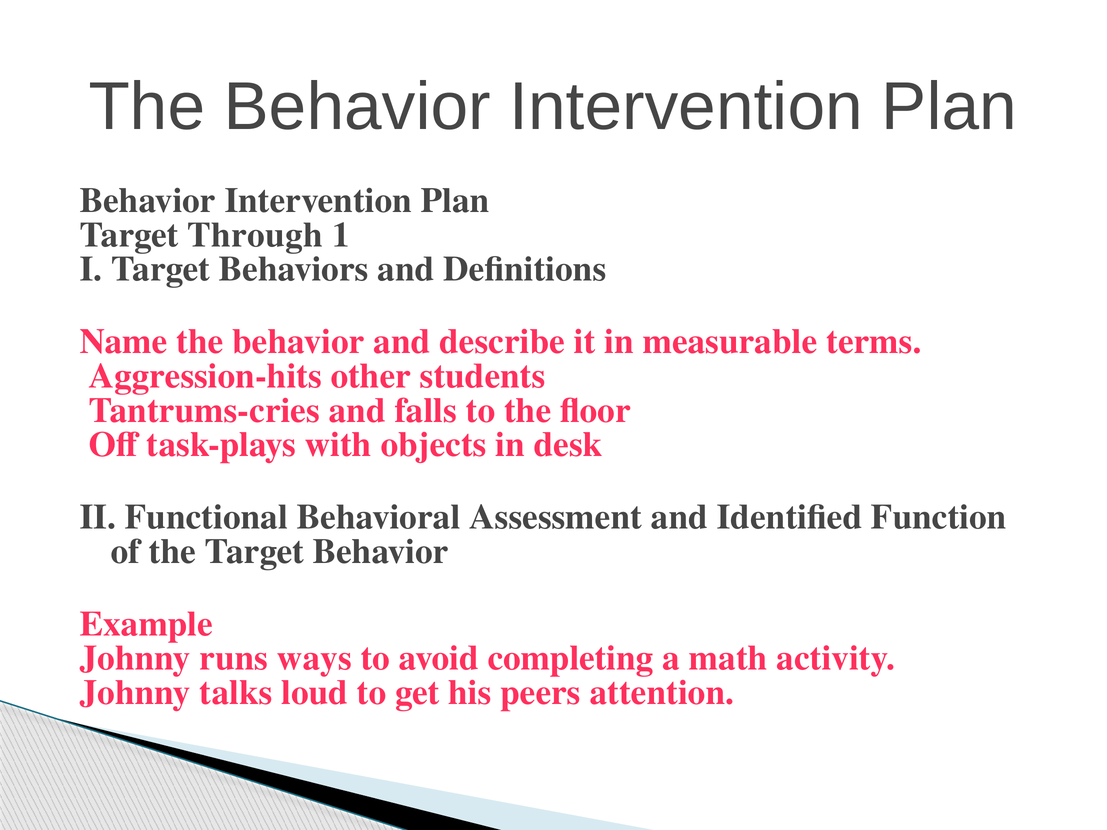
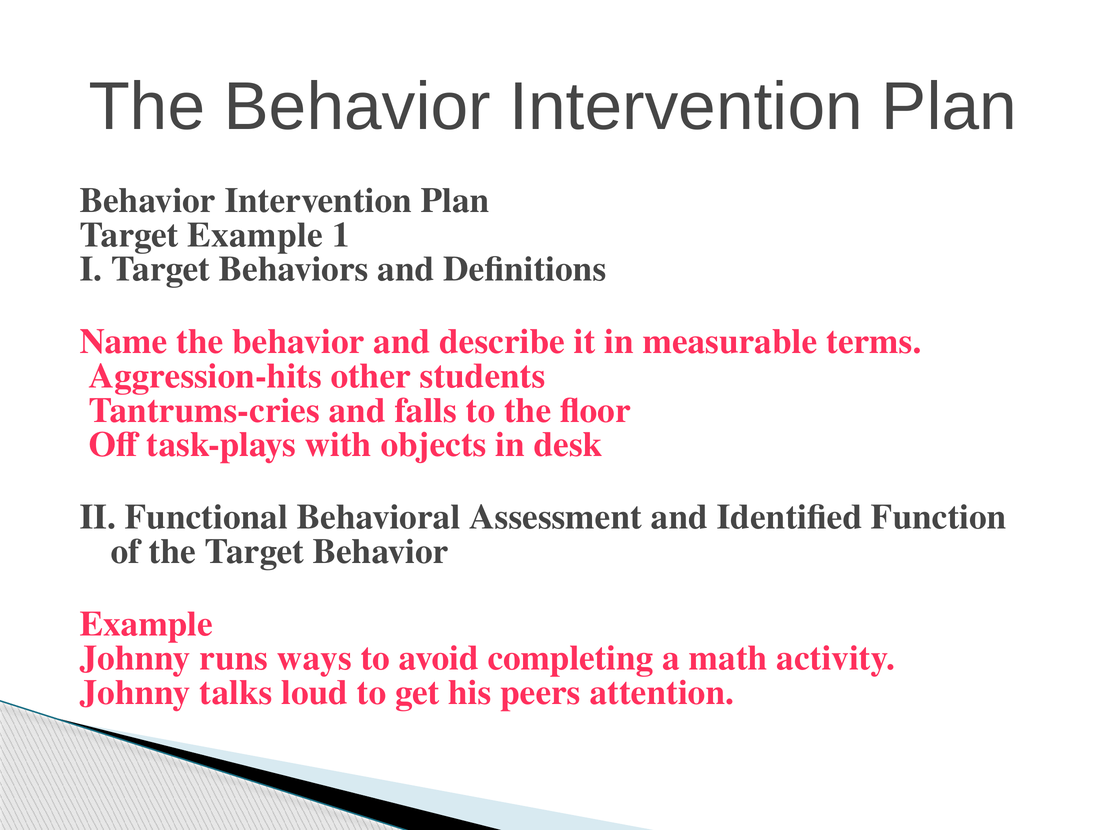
Target Through: Through -> Example
